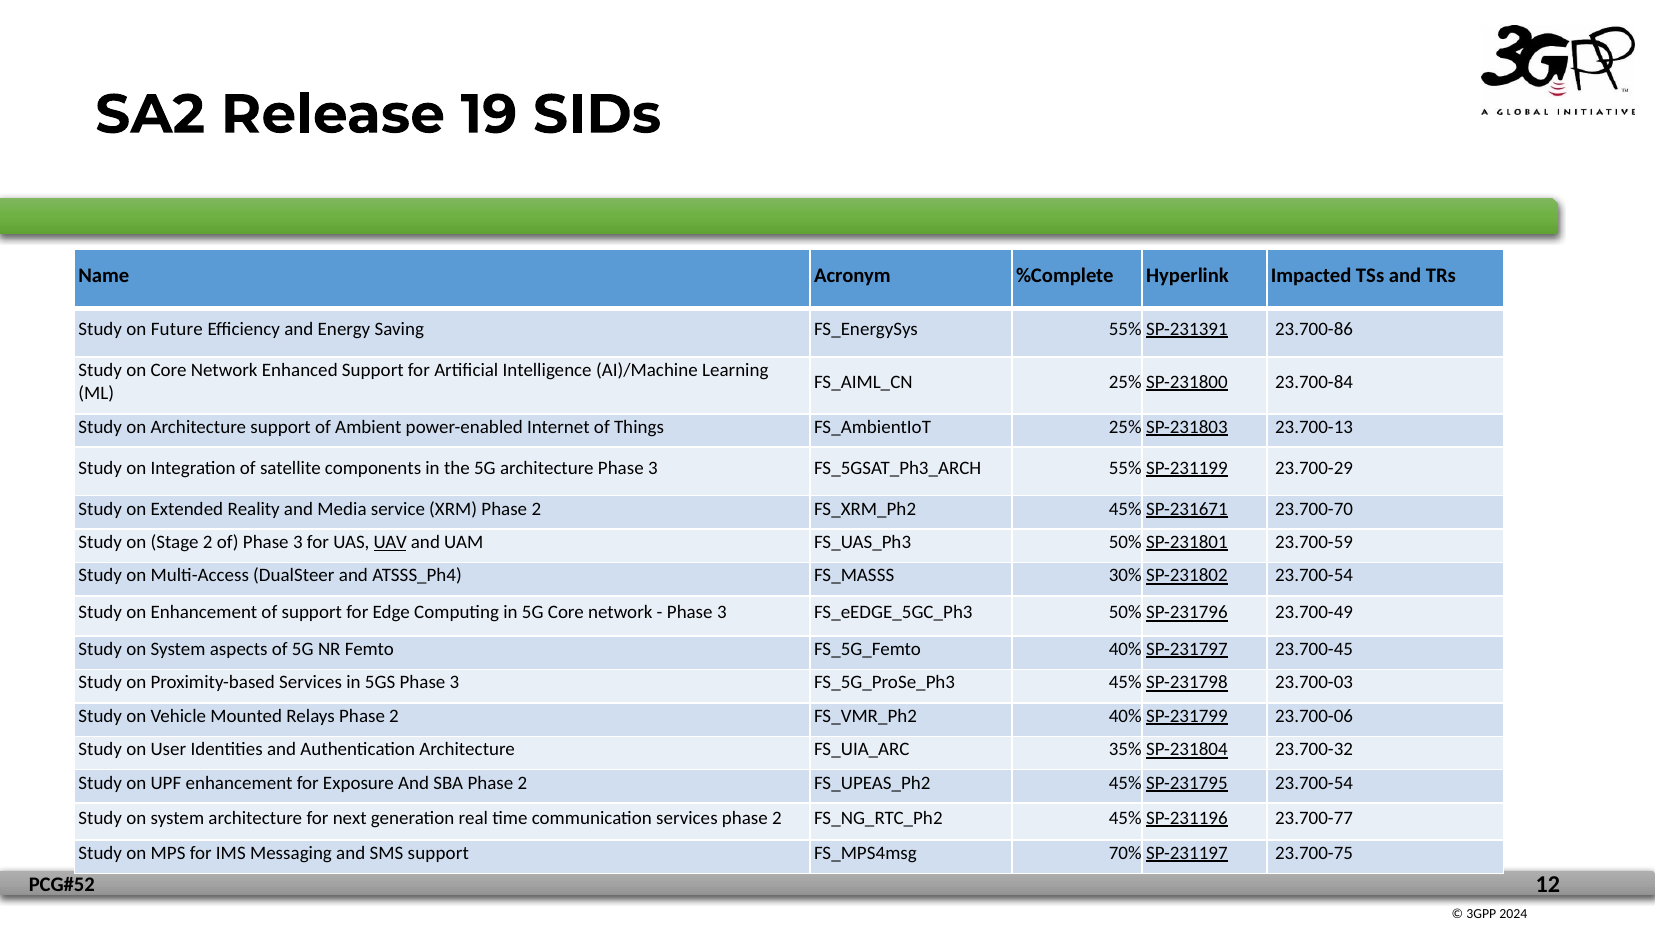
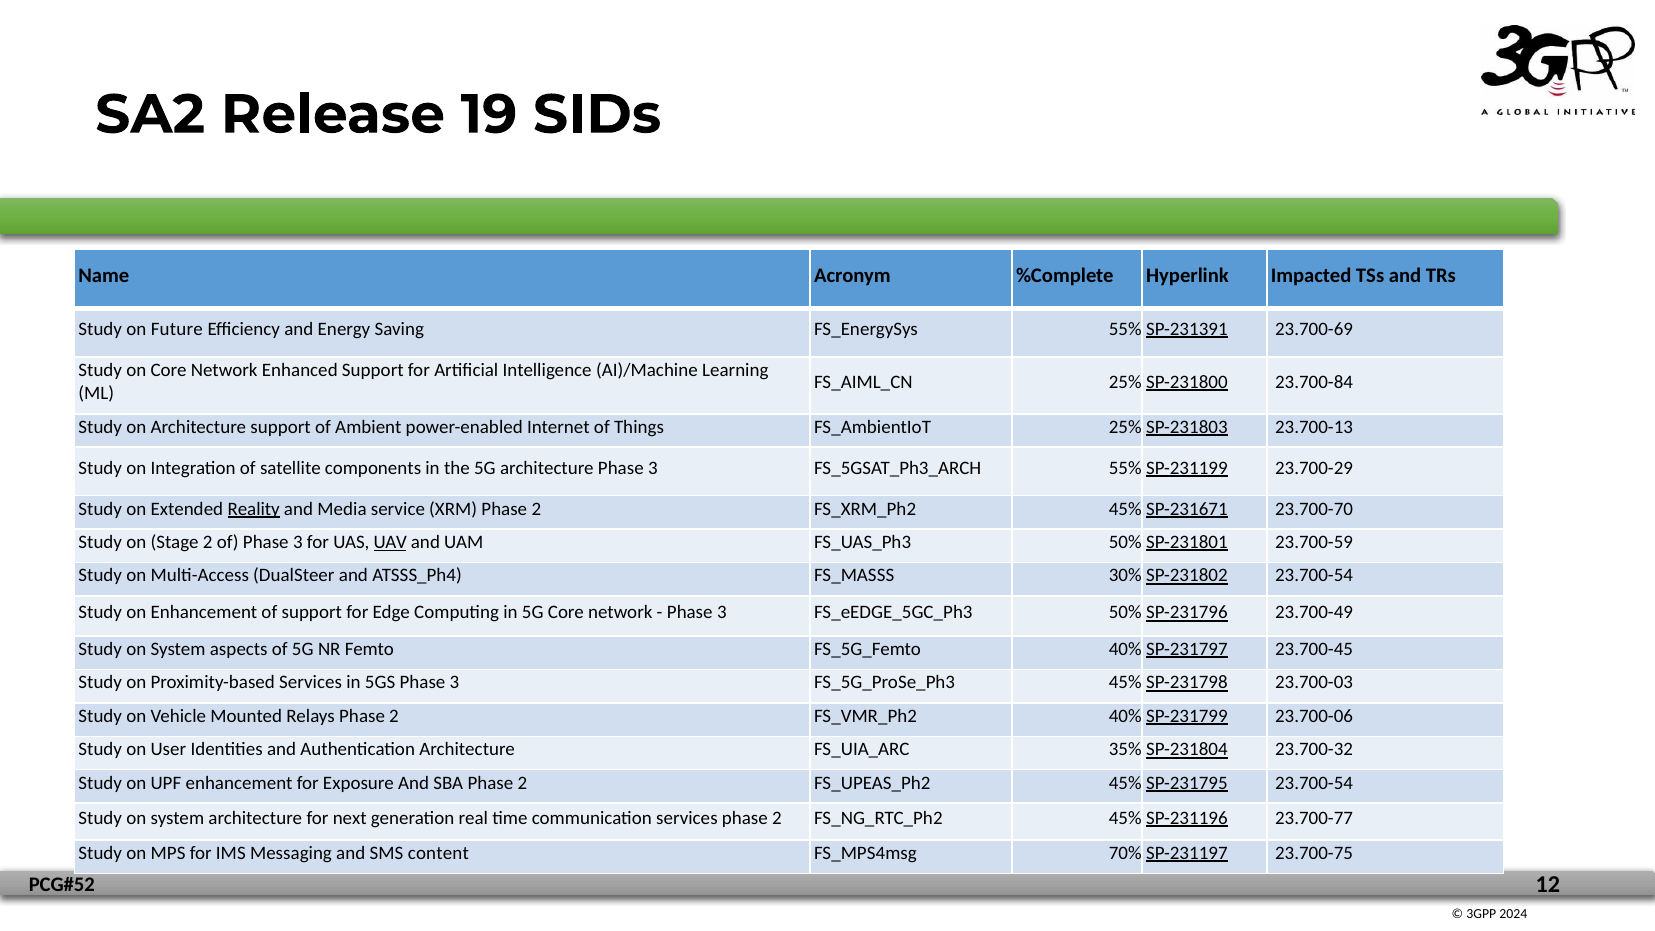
23.700-86: 23.700-86 -> 23.700-69
Reality underline: none -> present
SMS support: support -> content
